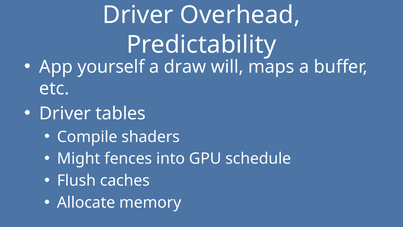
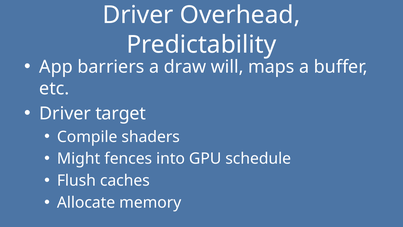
yourself: yourself -> barriers
tables: tables -> target
